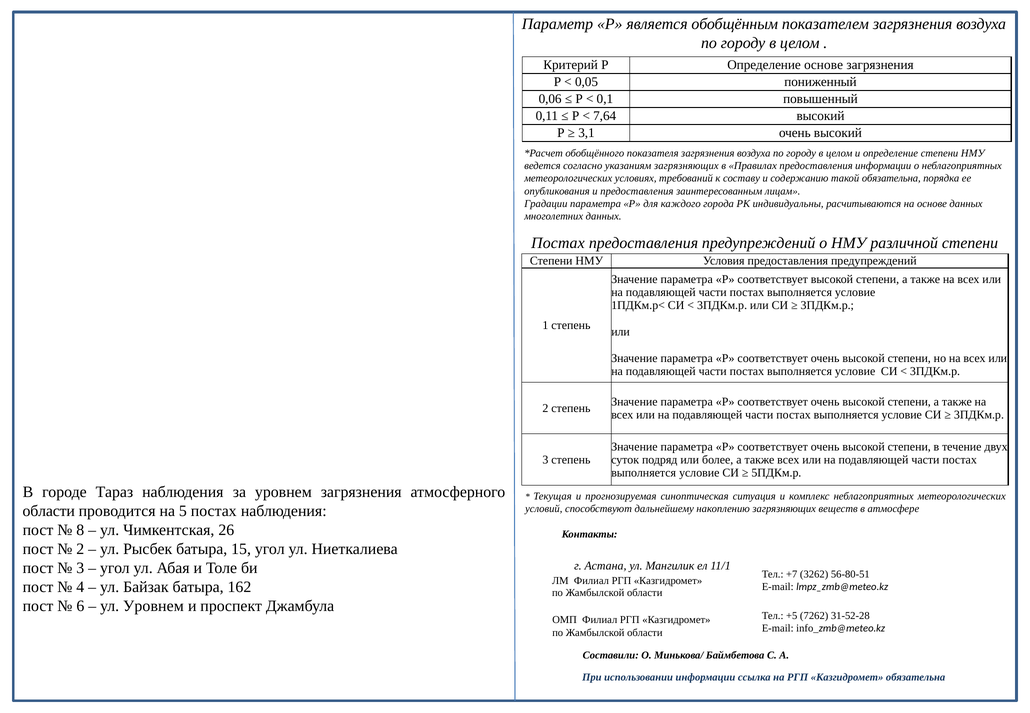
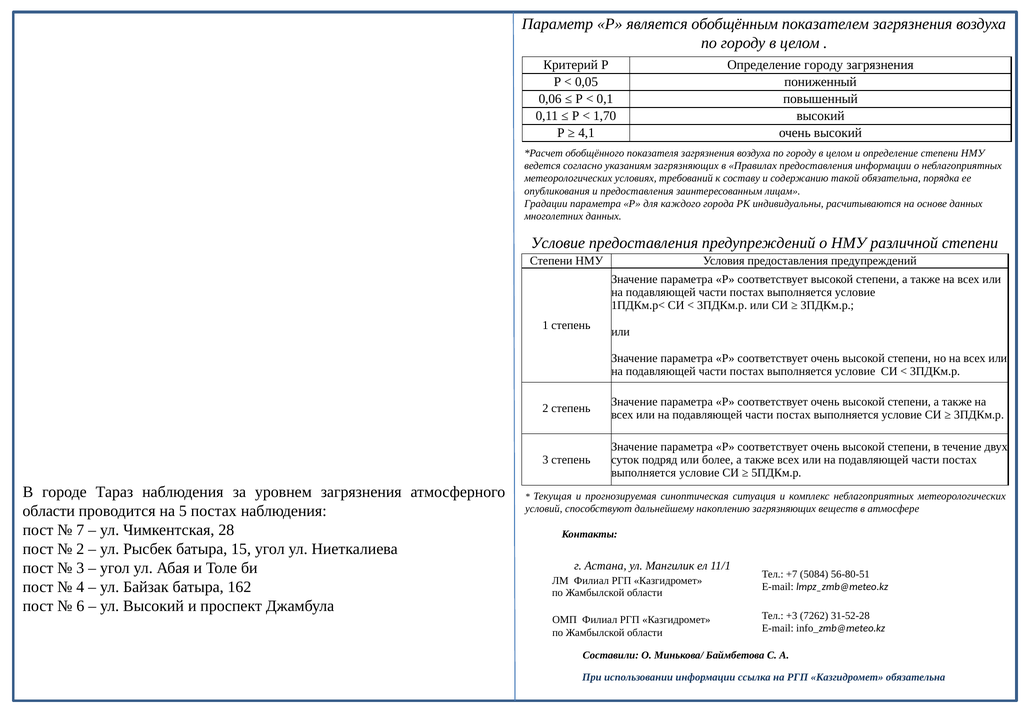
Определение основе: основе -> городу
7,64: 7,64 -> 1,70
3,1: 3,1 -> 4,1
Постах at (558, 243): Постах -> Условие
8: 8 -> 7
26: 26 -> 28
3262: 3262 -> 5084
ул Уровнем: Уровнем -> Высокий
+5: +5 -> +3
